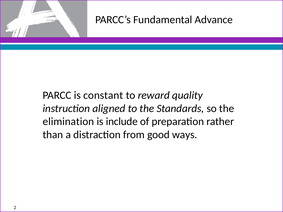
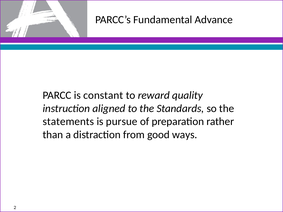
elimination: elimination -> statements
include: include -> pursue
